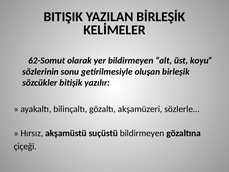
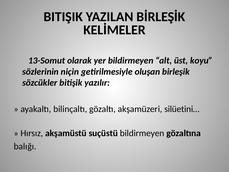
62-Somut: 62-Somut -> 13-Somut
sonu: sonu -> niçin
sözlerle…: sözlerle… -> silüetini…
çiçeği: çiçeği -> balığı
